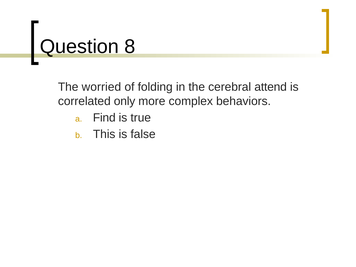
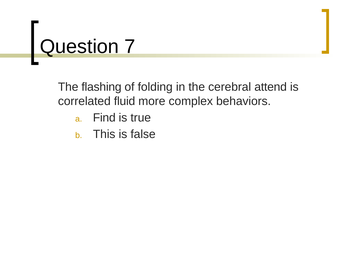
8: 8 -> 7
worried: worried -> flashing
only: only -> fluid
